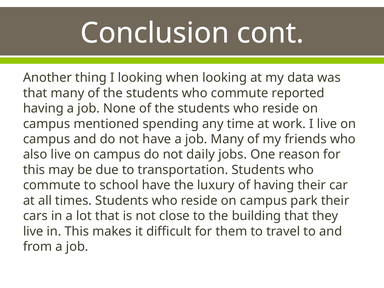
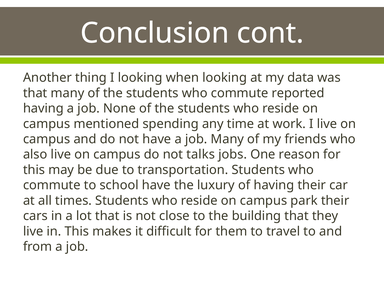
daily: daily -> talks
